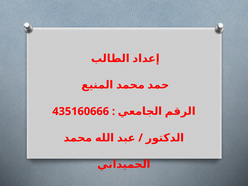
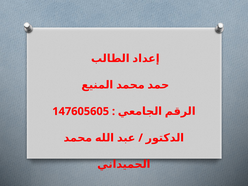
435160666: 435160666 -> 147605605
